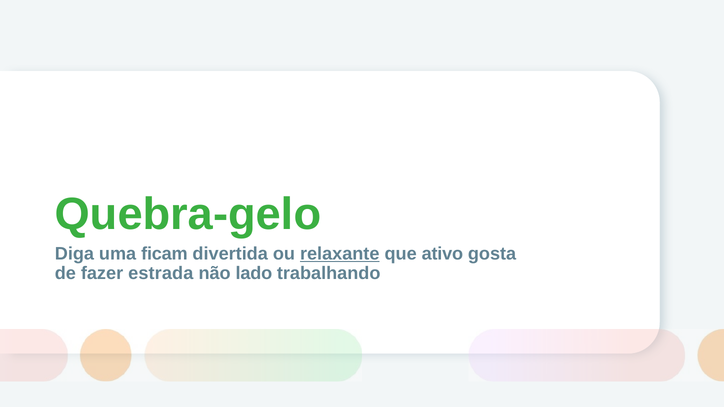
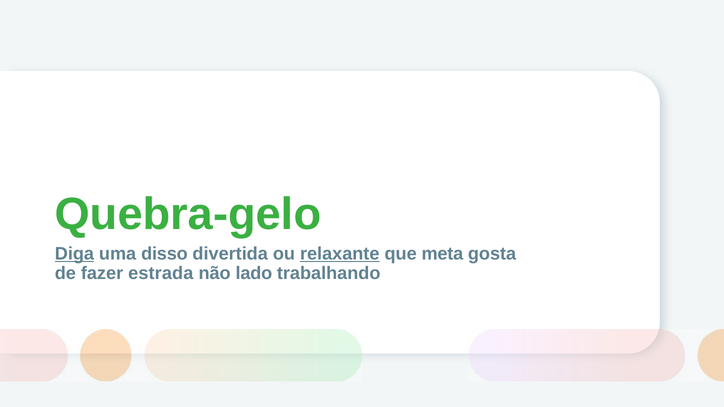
Diga underline: none -> present
ficam: ficam -> disso
ativo: ativo -> meta
